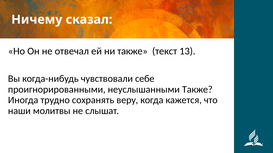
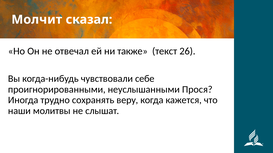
Ничему: Ничему -> Молчит
13: 13 -> 26
неуслышанными Также: Также -> Прося
